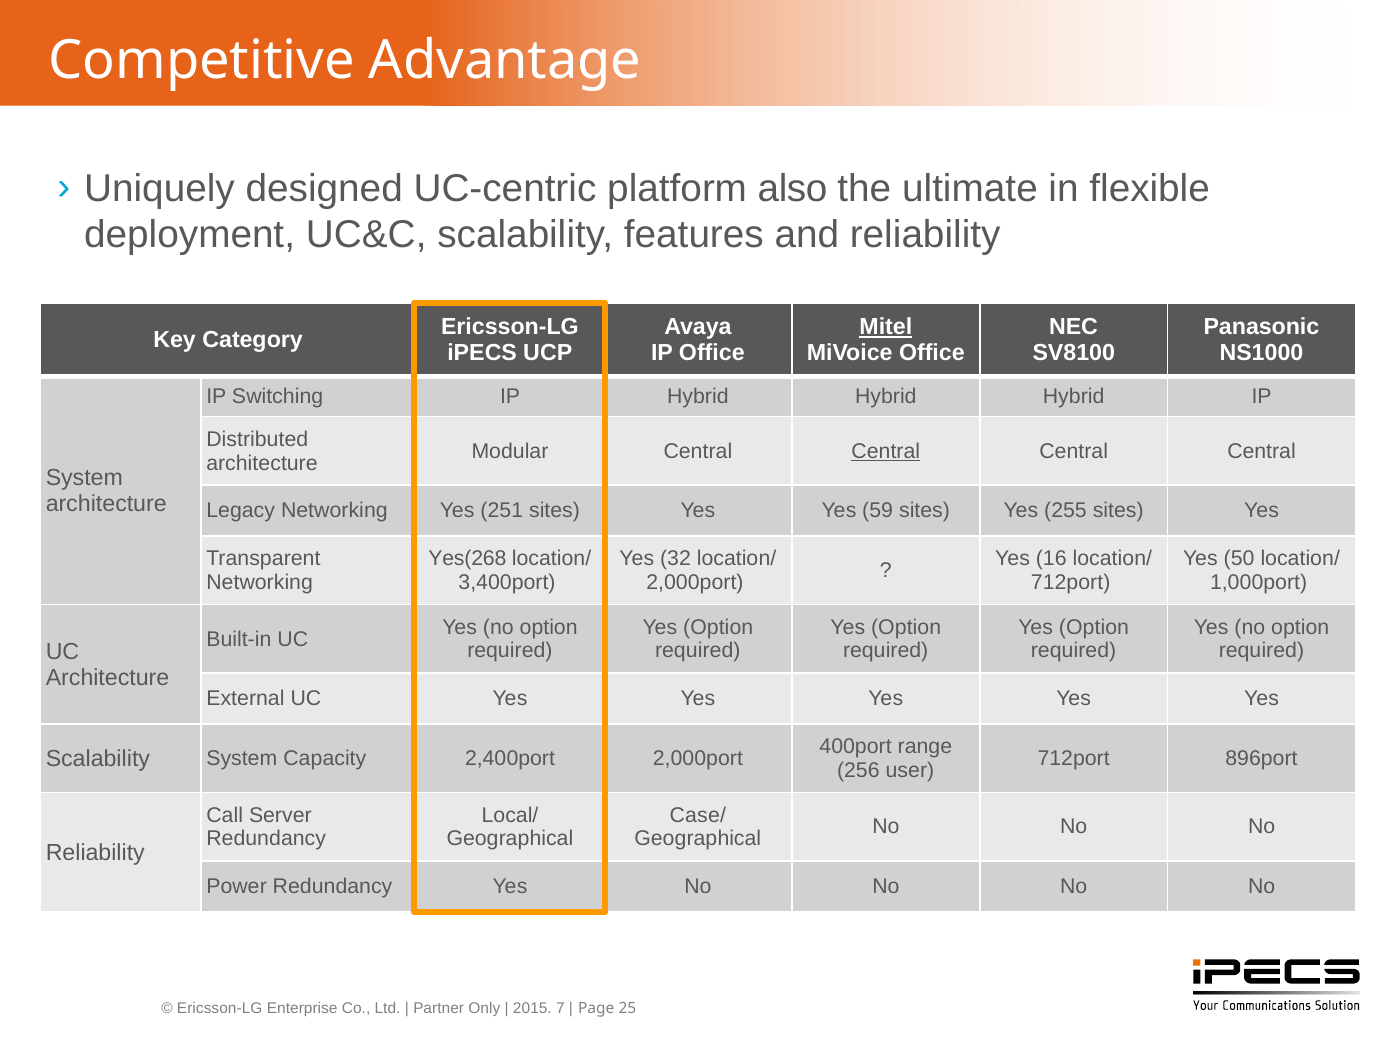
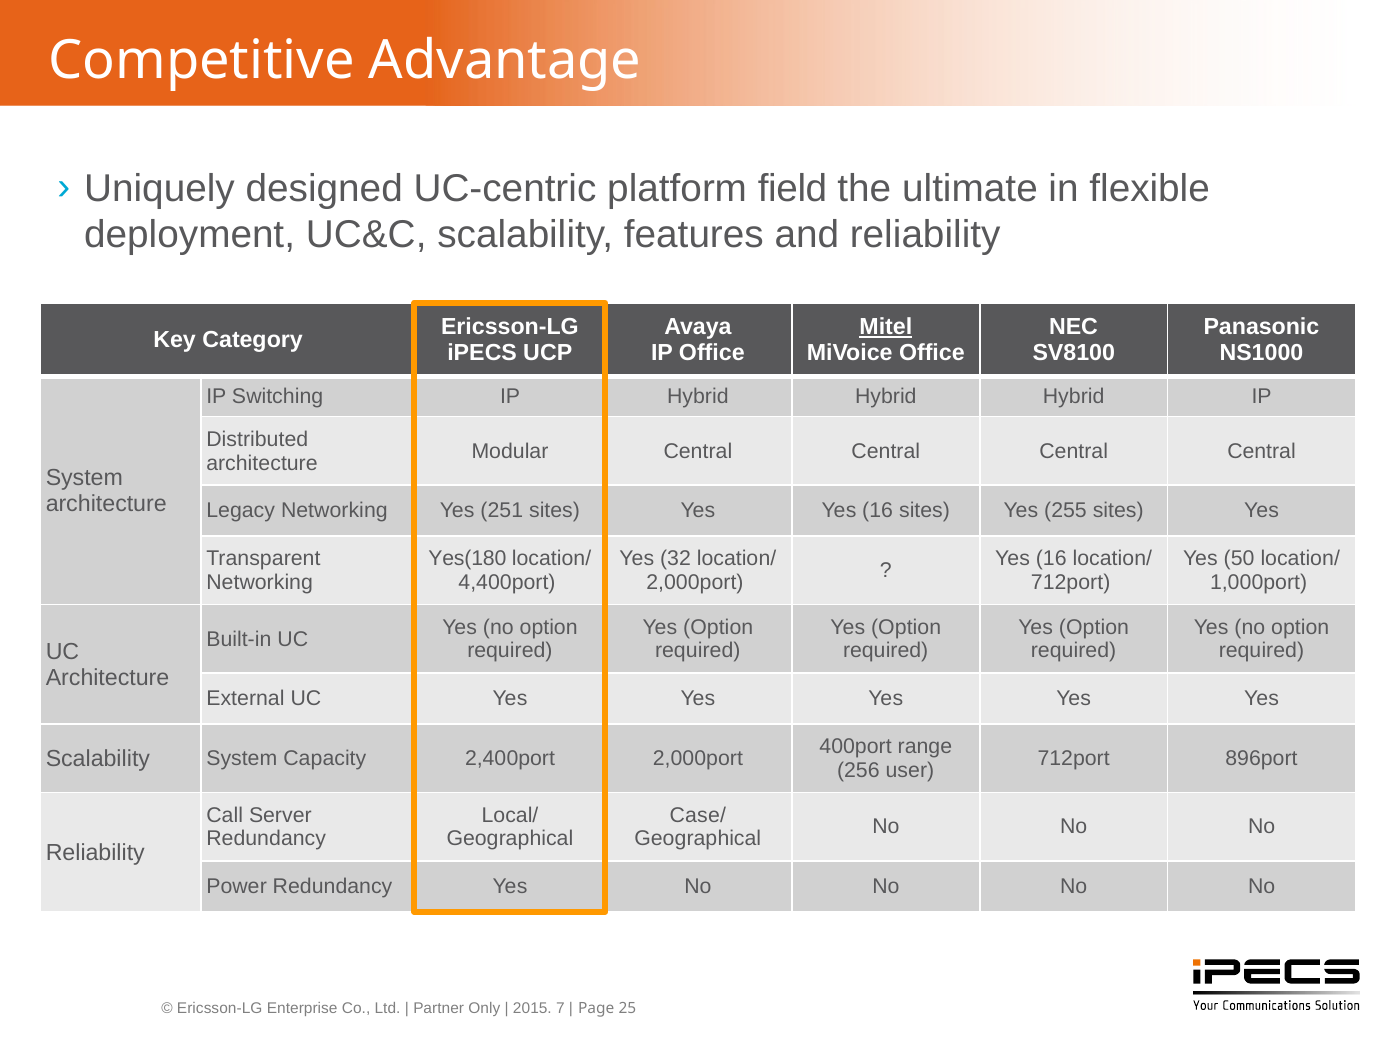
also: also -> field
Central at (886, 451) underline: present -> none
Yes Yes 59: 59 -> 16
Yes(268: Yes(268 -> Yes(180
3,400port: 3,400port -> 4,400port
